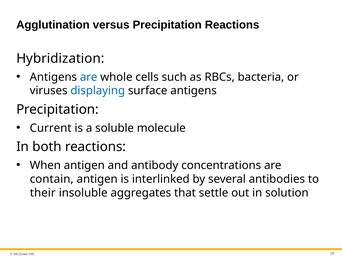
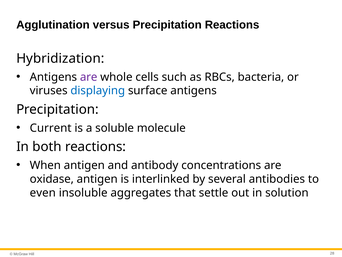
are at (89, 77) colour: blue -> purple
contain: contain -> oxidase
their: their -> even
